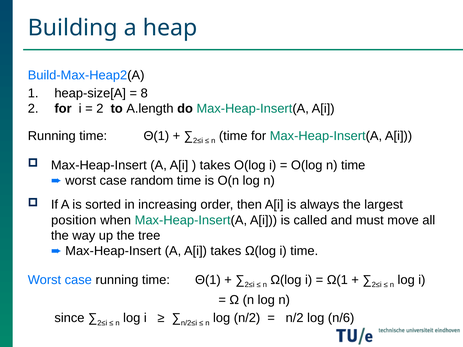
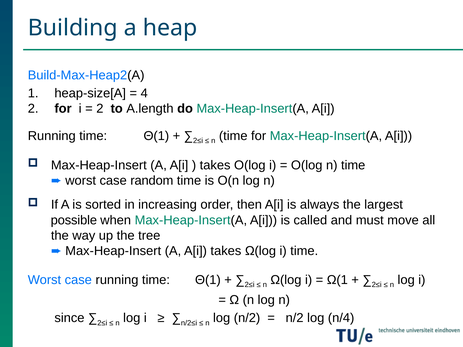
8: 8 -> 4
position: position -> possible
n/6: n/6 -> n/4
